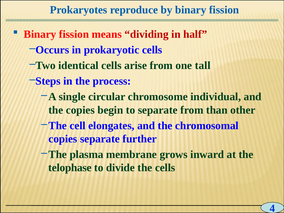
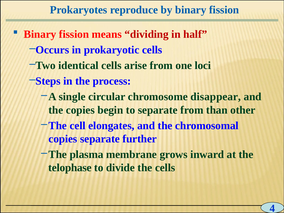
tall: tall -> loci
individual: individual -> disappear
